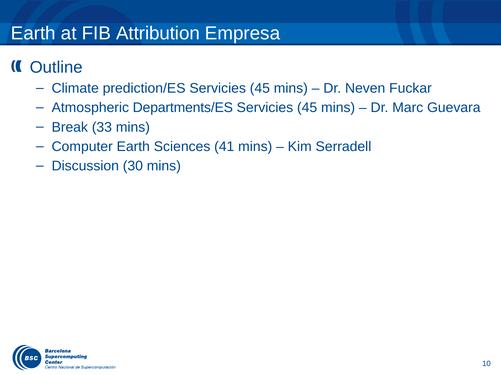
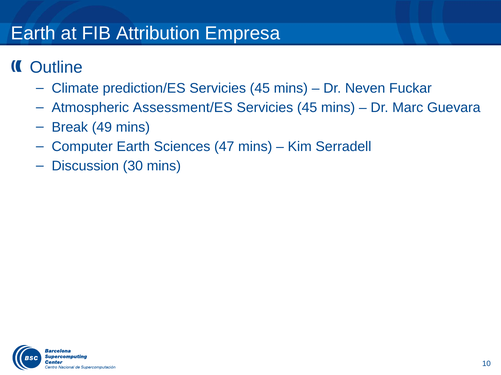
Departments/ES: Departments/ES -> Assessment/ES
33: 33 -> 49
41: 41 -> 47
